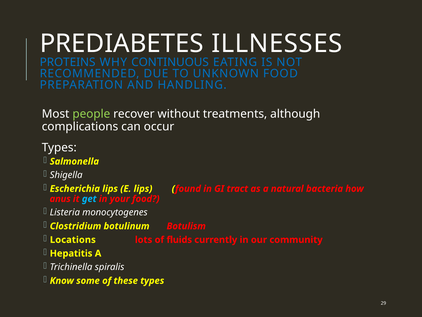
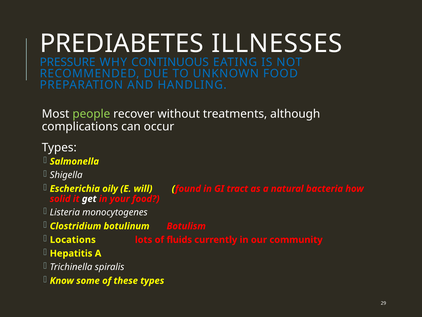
PROTEINS: PROTEINS -> PRESSURE
Escherichia lips: lips -> oily
E lips: lips -> will
anus: anus -> solid
get colour: light blue -> white
